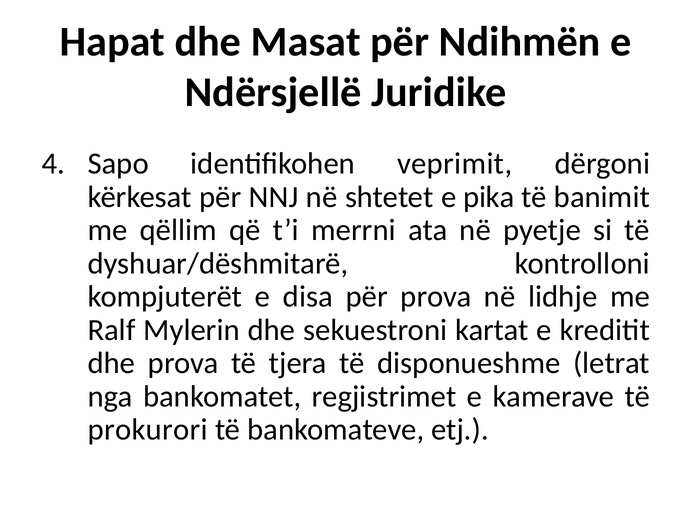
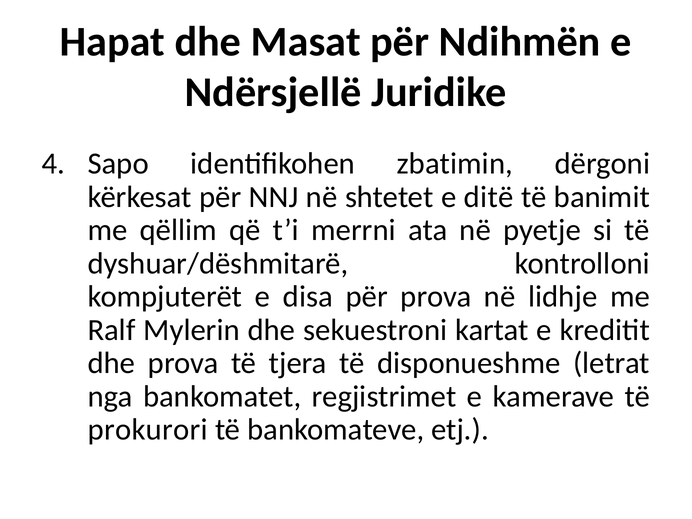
veprimit: veprimit -> zbatimin
pika: pika -> ditë
